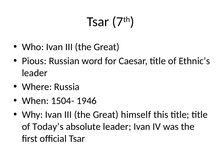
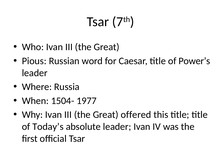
Ethnic’s: Ethnic’s -> Power’s
1946: 1946 -> 1977
himself: himself -> offered
